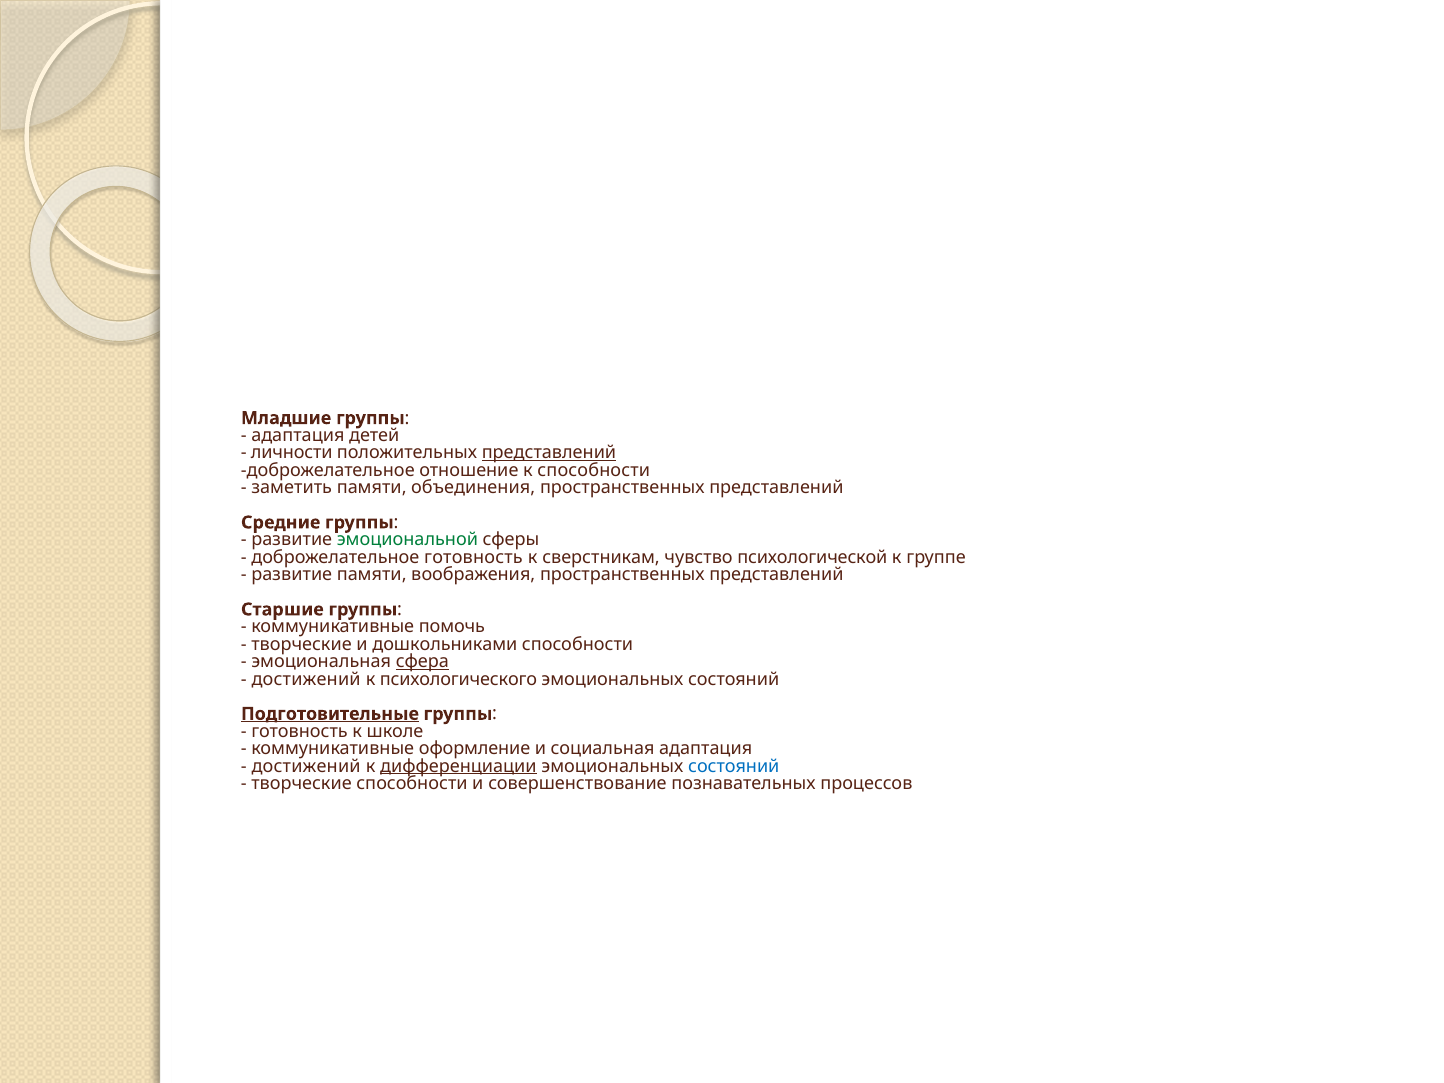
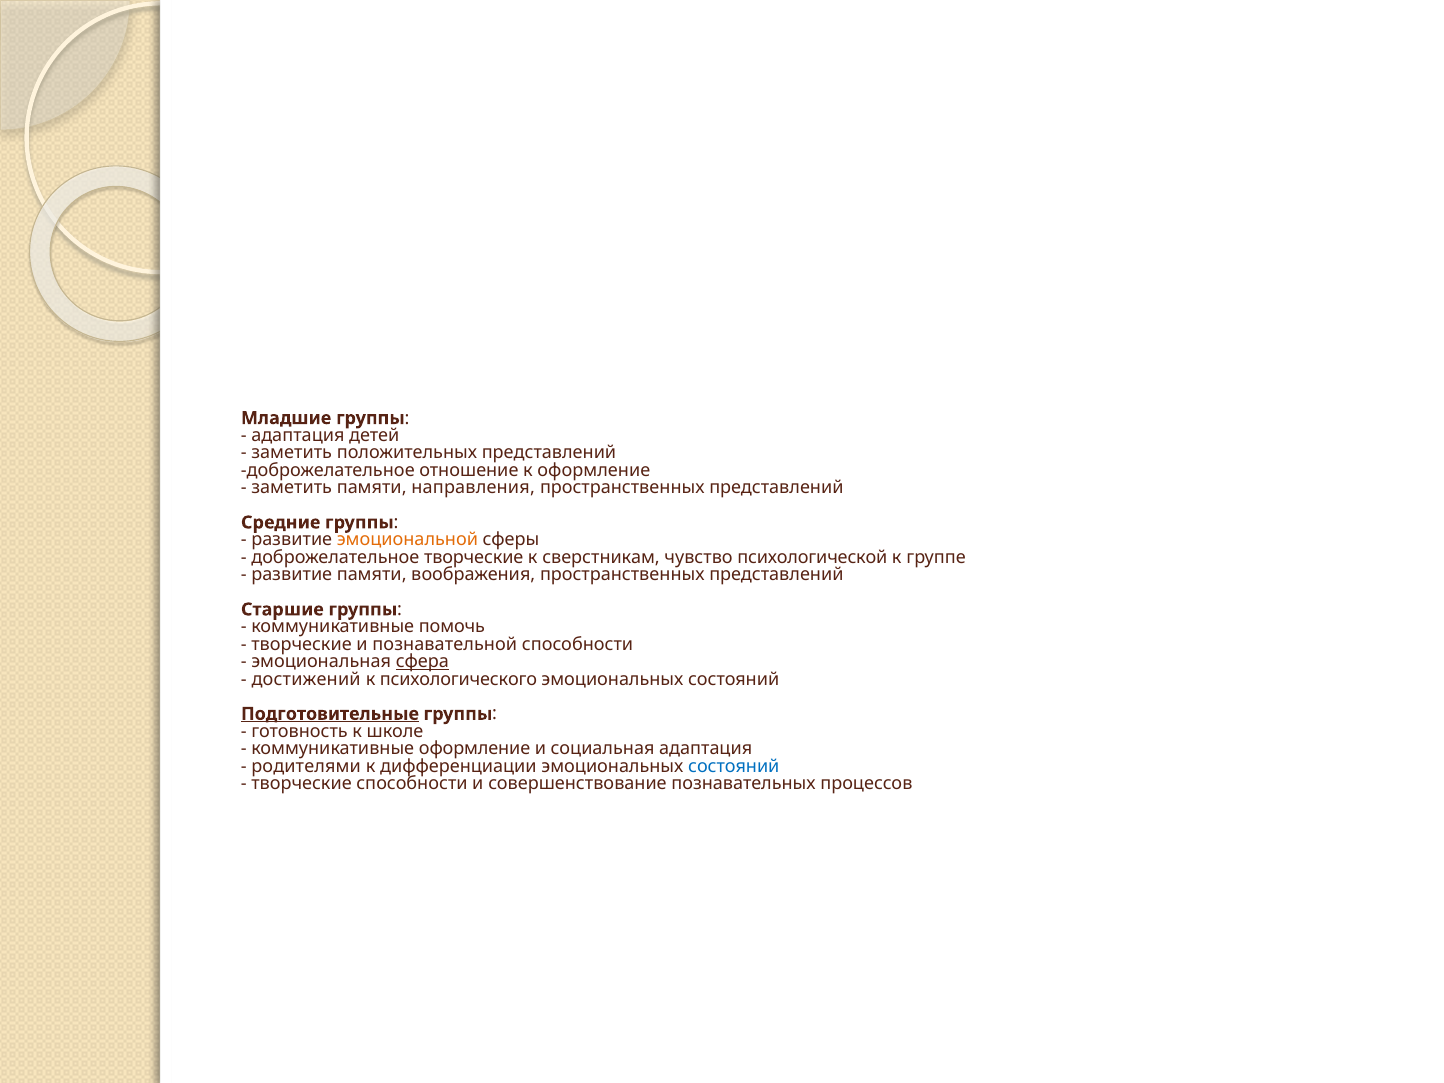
личности at (292, 453): личности -> заметить
представлений at (549, 453) underline: present -> none
к способности: способности -> оформление
объединения: объединения -> направления
эмоциональной colour: green -> orange
доброжелательное готовность: готовность -> творческие
дошкольниками: дошкольниками -> познавательной
достижений at (306, 766): достижений -> родителями
дифференциации underline: present -> none
